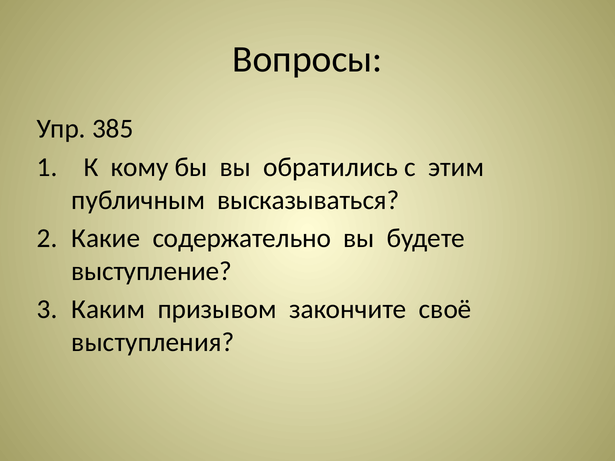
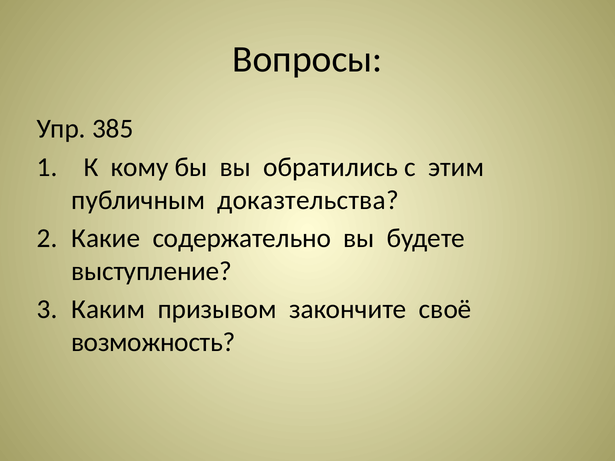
высказываться: высказываться -> доказтельства
выступления: выступления -> возможность
